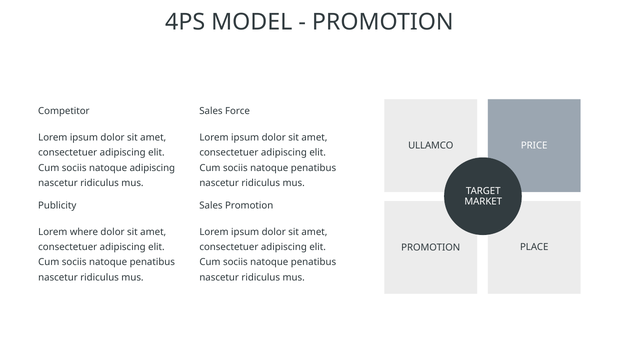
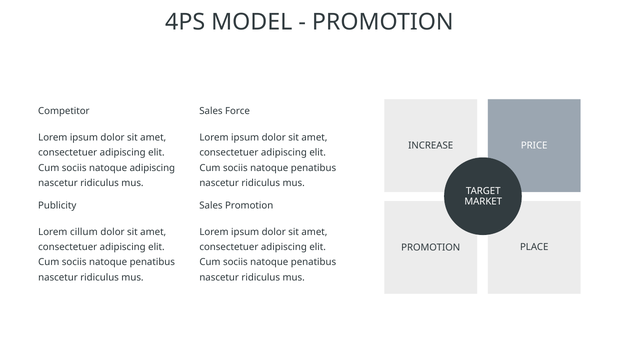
ULLAMCO: ULLAMCO -> INCREASE
where: where -> cillum
